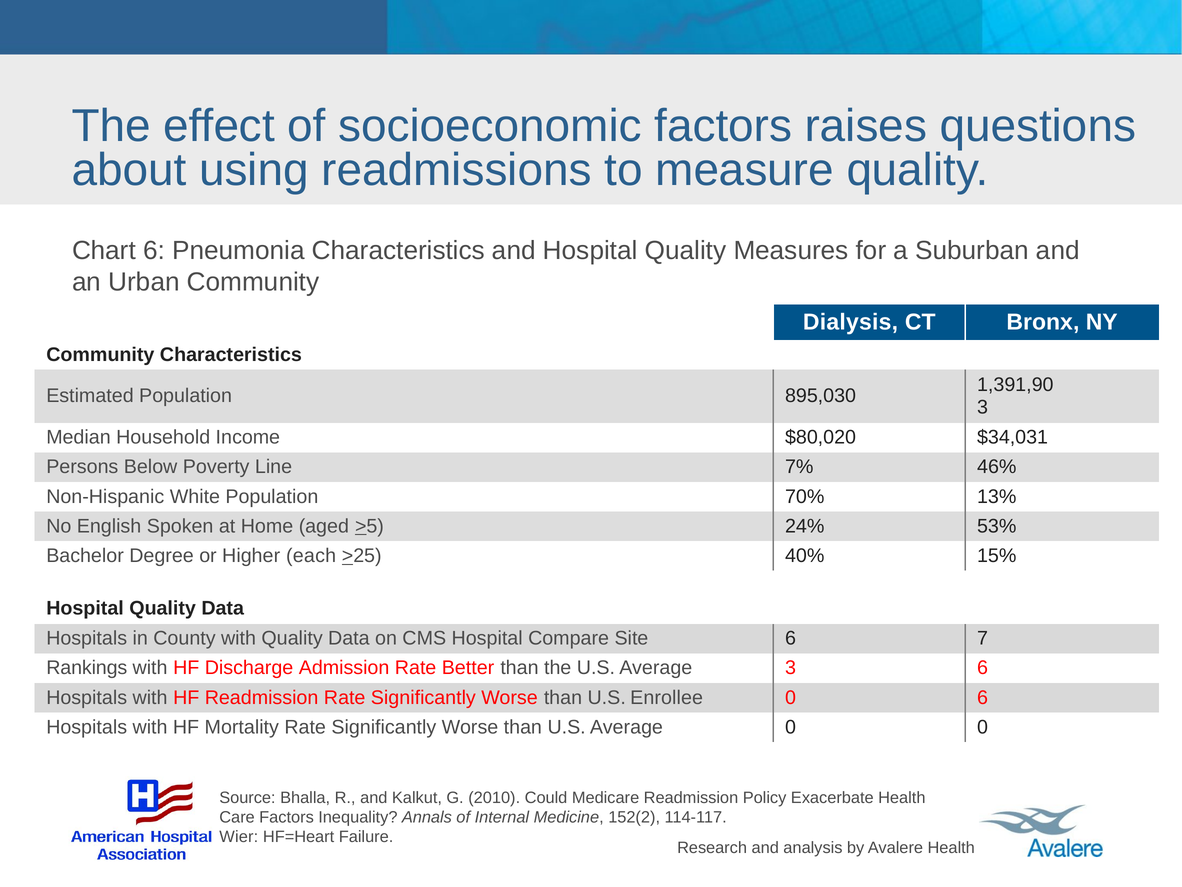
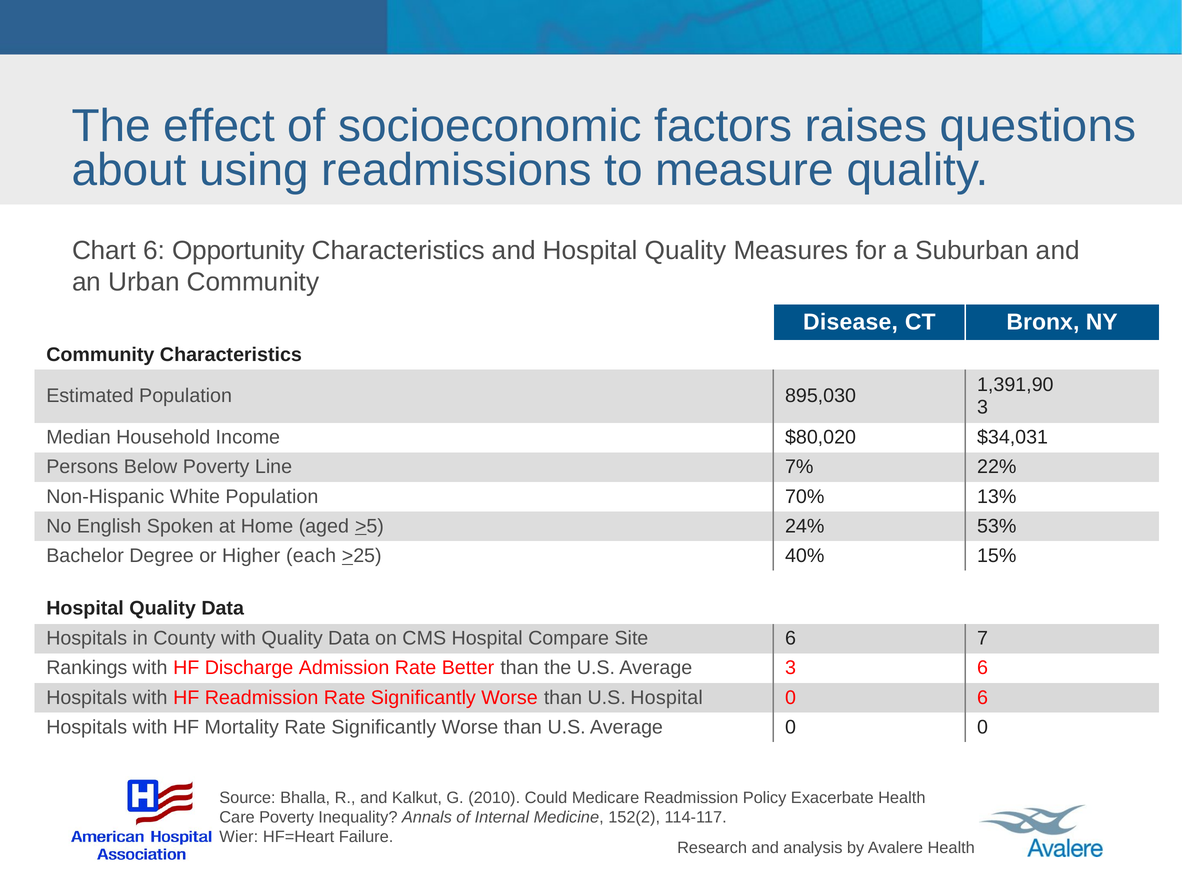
Pneumonia: Pneumonia -> Opportunity
Dialysis: Dialysis -> Disease
46%: 46% -> 22%
U.S Enrollee: Enrollee -> Hospital
Care Factors: Factors -> Poverty
